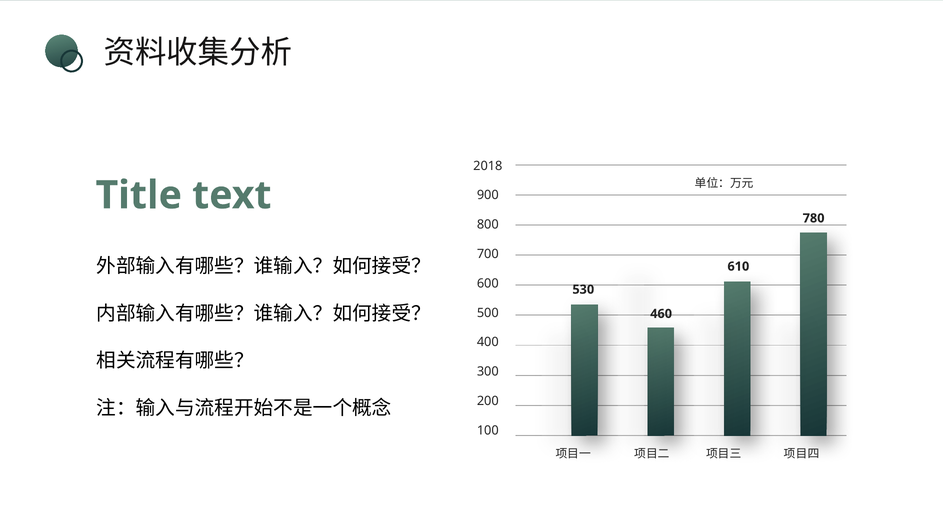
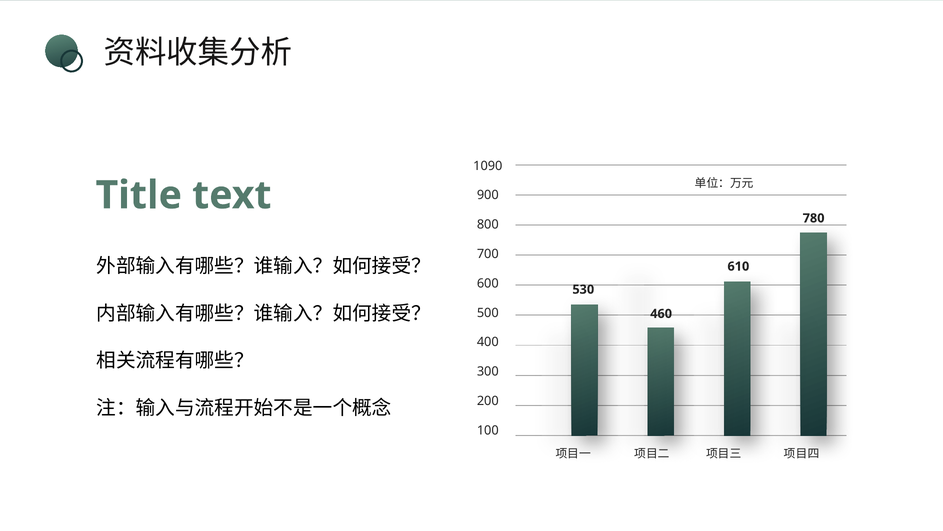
2018: 2018 -> 1090
